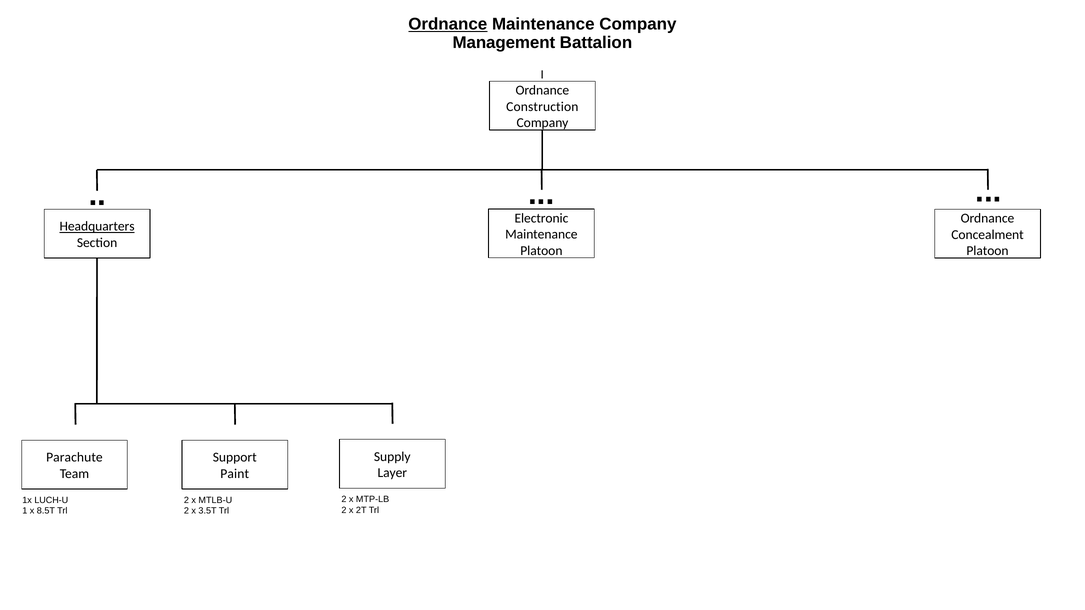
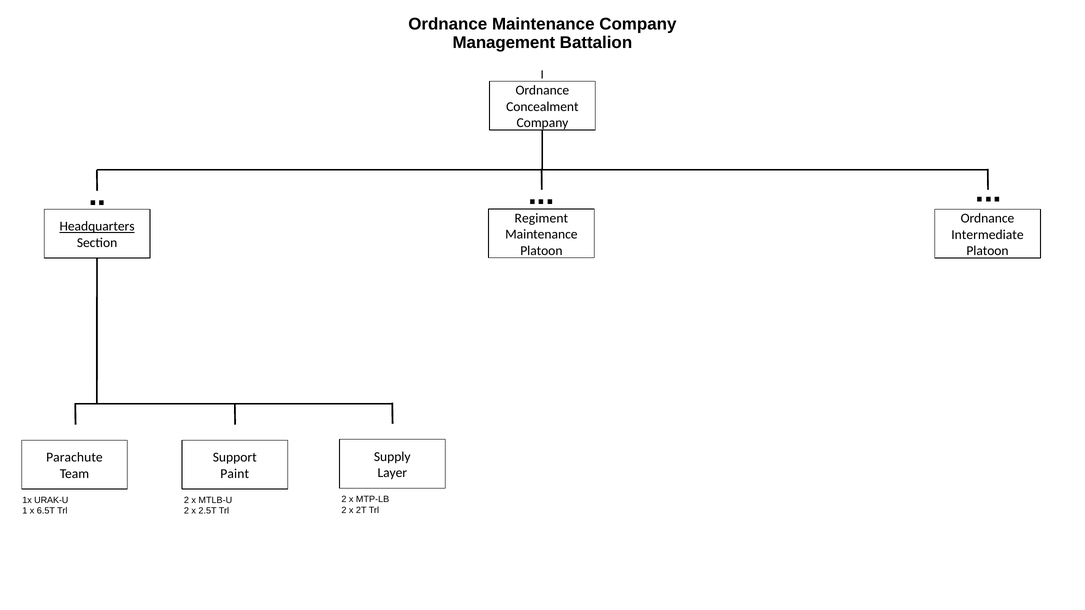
Ordnance at (448, 24) underline: present -> none
Construction: Construction -> Concealment
Electronic: Electronic -> Regiment
Concealment: Concealment -> Intermediate
LUCH-U: LUCH-U -> URAK-U
8.5T: 8.5T -> 6.5T
3.5T: 3.5T -> 2.5T
